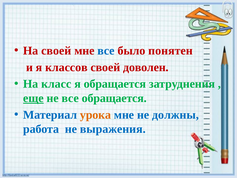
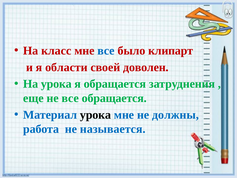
На своей: своей -> класс
понятен: понятен -> клипарт
классов: классов -> области
На класс: класс -> урока
еще underline: present -> none
урока at (96, 115) colour: orange -> black
выражения: выражения -> называется
